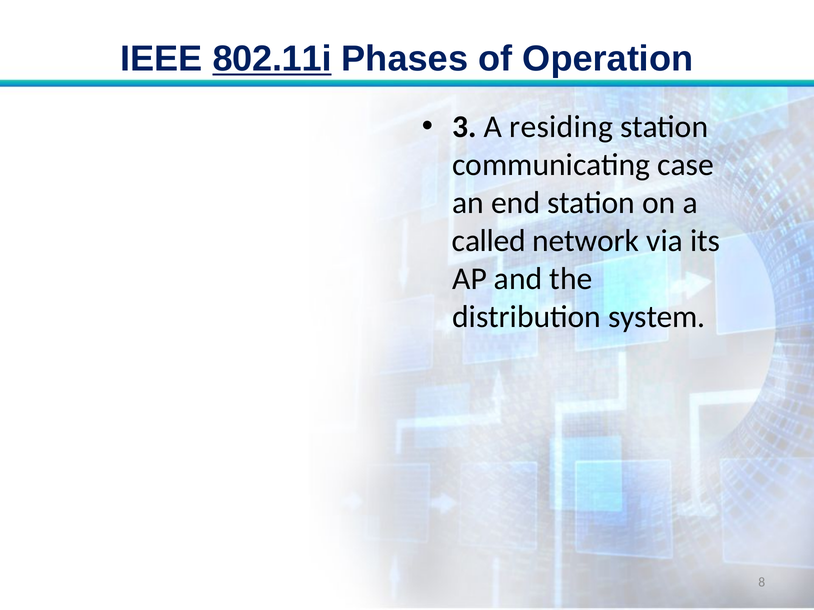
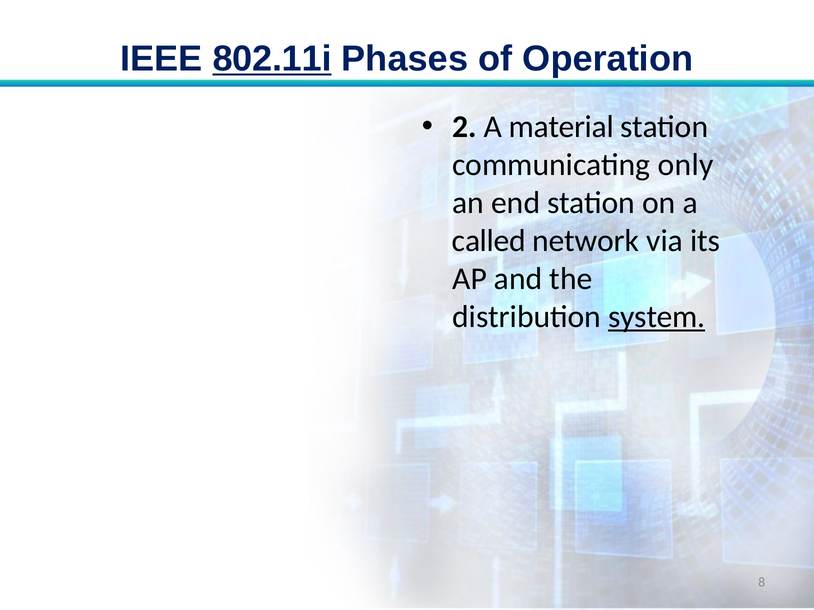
3: 3 -> 2
residing: residing -> material
case: case -> only
system underline: none -> present
